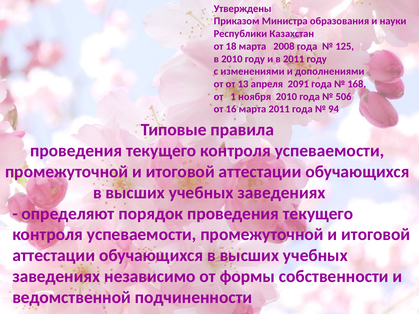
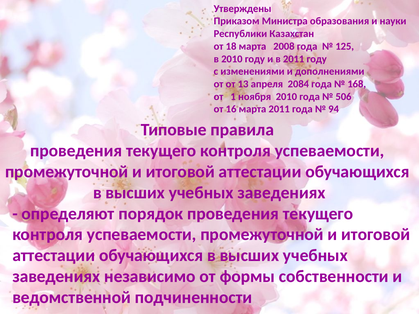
2091: 2091 -> 2084
